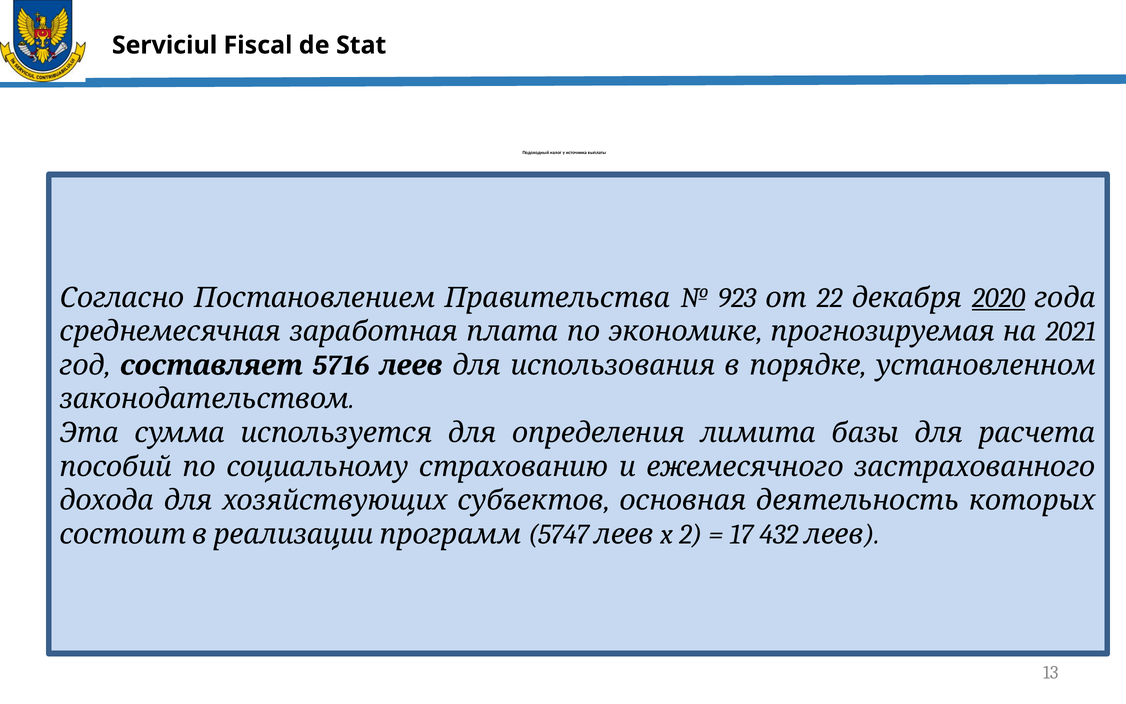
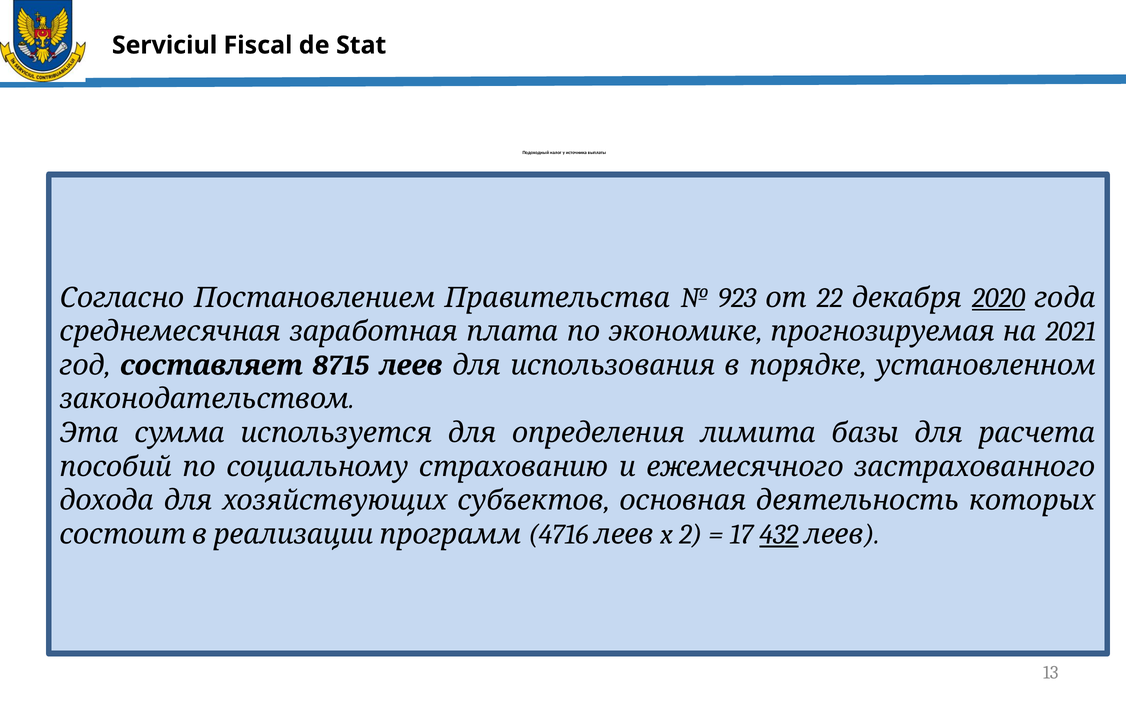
5716: 5716 -> 8715
5747: 5747 -> 4716
432 underline: none -> present
